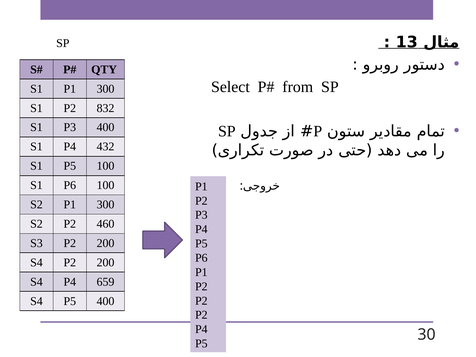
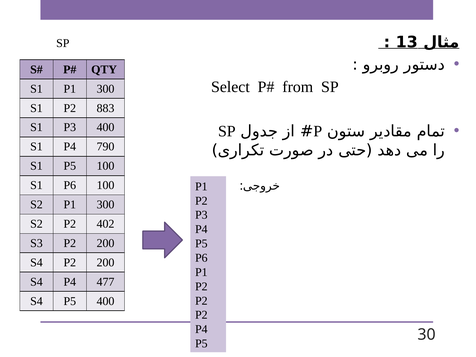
832: 832 -> 883
432: 432 -> 790
460: 460 -> 402
659: 659 -> 477
